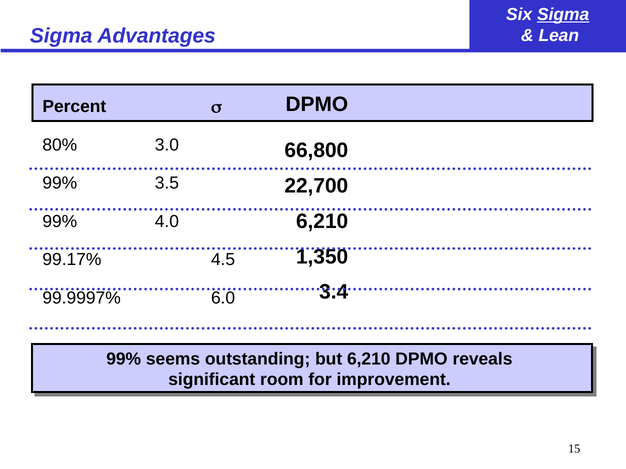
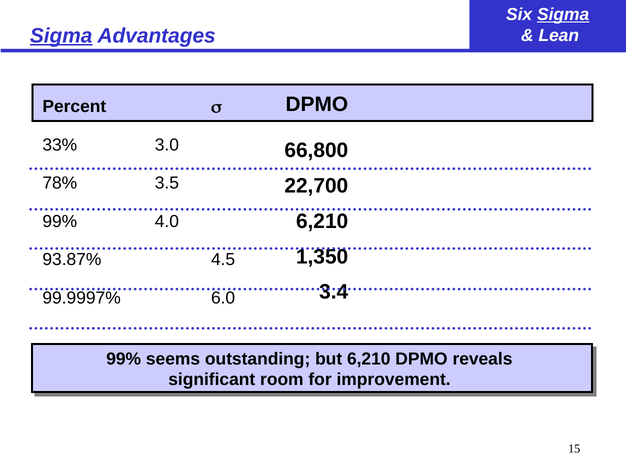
Sigma at (61, 36) underline: none -> present
80%: 80% -> 33%
99% at (60, 183): 99% -> 78%
99.17%: 99.17% -> 93.87%
